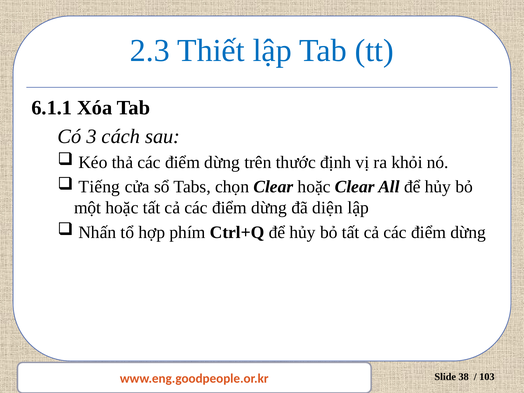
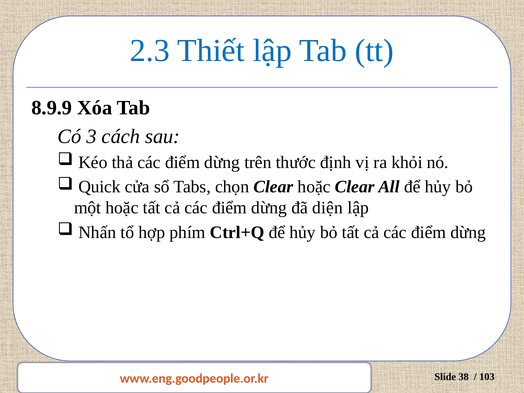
6.1.1: 6.1.1 -> 8.9.9
Tiếng: Tiếng -> Quick
